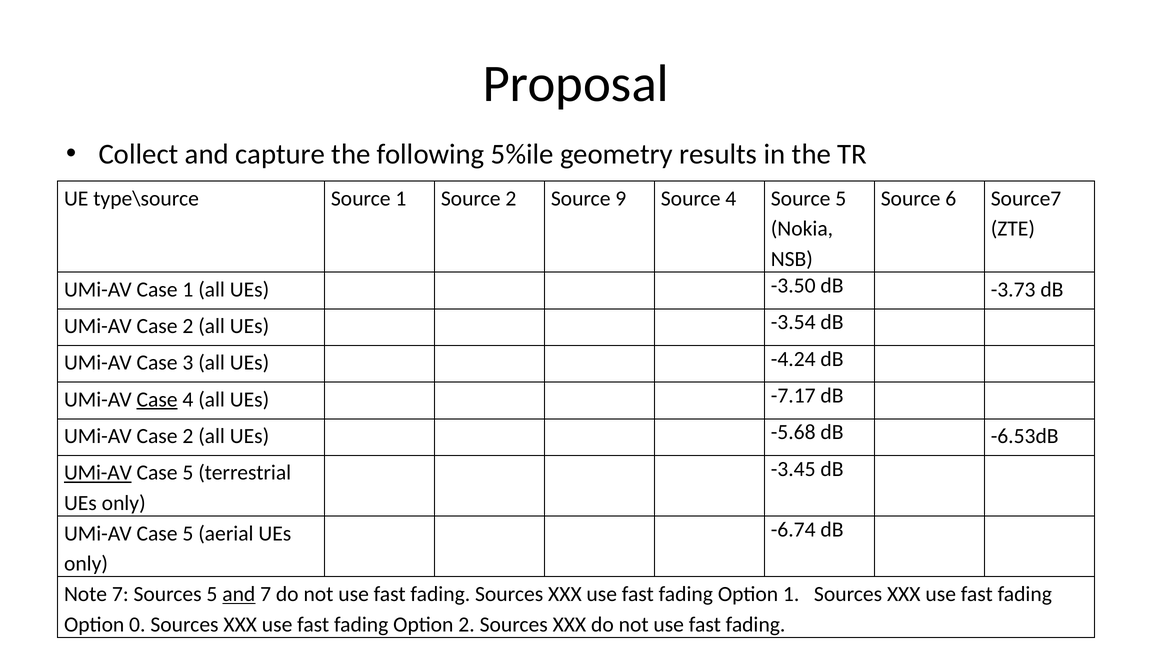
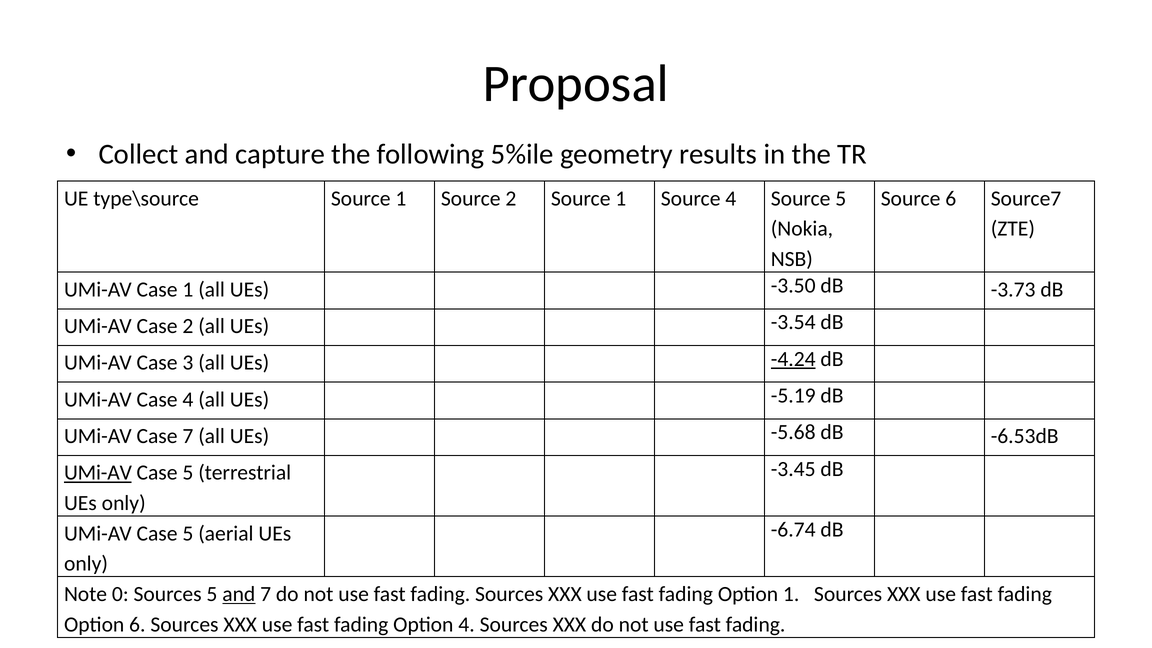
2 Source 9: 9 -> 1
-4.24 underline: none -> present
Case at (157, 399) underline: present -> none
-7.17: -7.17 -> -5.19
2 at (188, 436): 2 -> 7
Note 7: 7 -> 0
Option 0: 0 -> 6
Option 2: 2 -> 4
